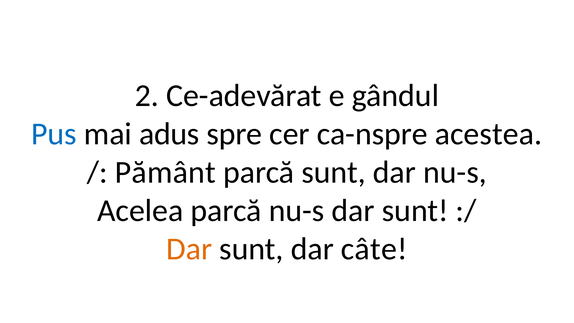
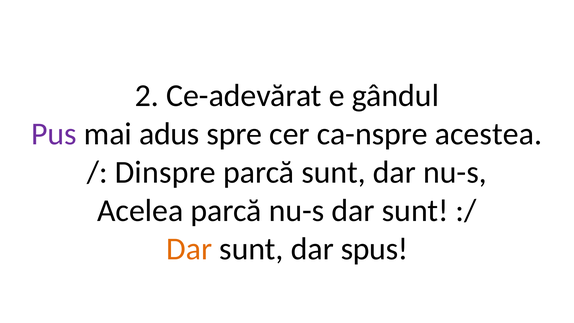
Pus colour: blue -> purple
Pământ: Pământ -> Dinspre
câte: câte -> spus
